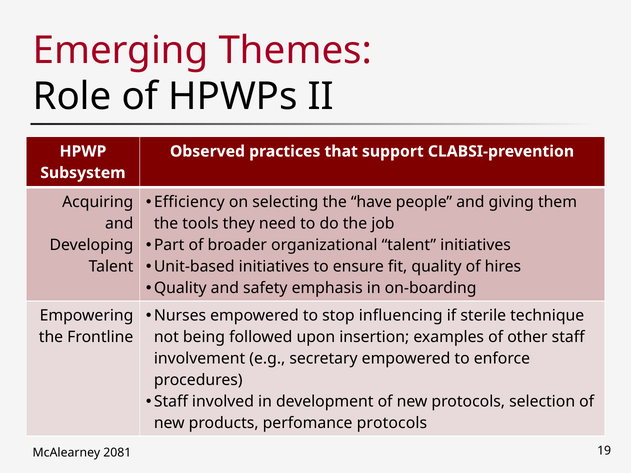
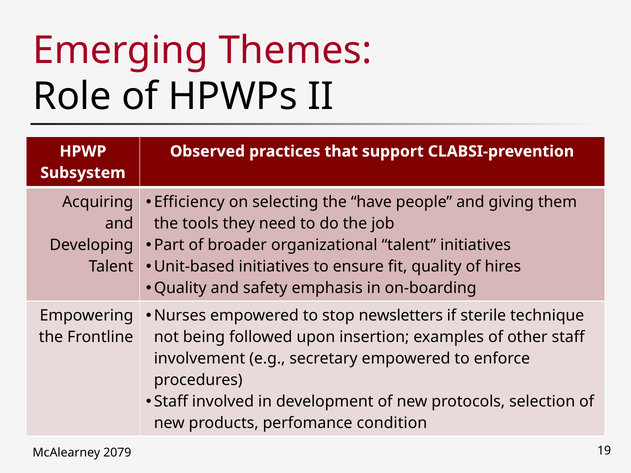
influencing: influencing -> newsletters
perfomance protocols: protocols -> condition
2081: 2081 -> 2079
